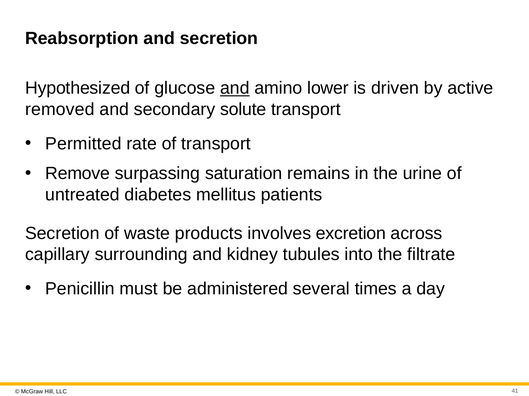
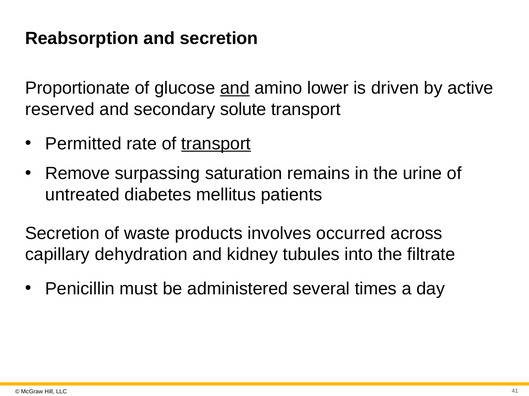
Hypothesized: Hypothesized -> Proportionate
removed: removed -> reserved
transport at (216, 144) underline: none -> present
excretion: excretion -> occurred
surrounding: surrounding -> dehydration
